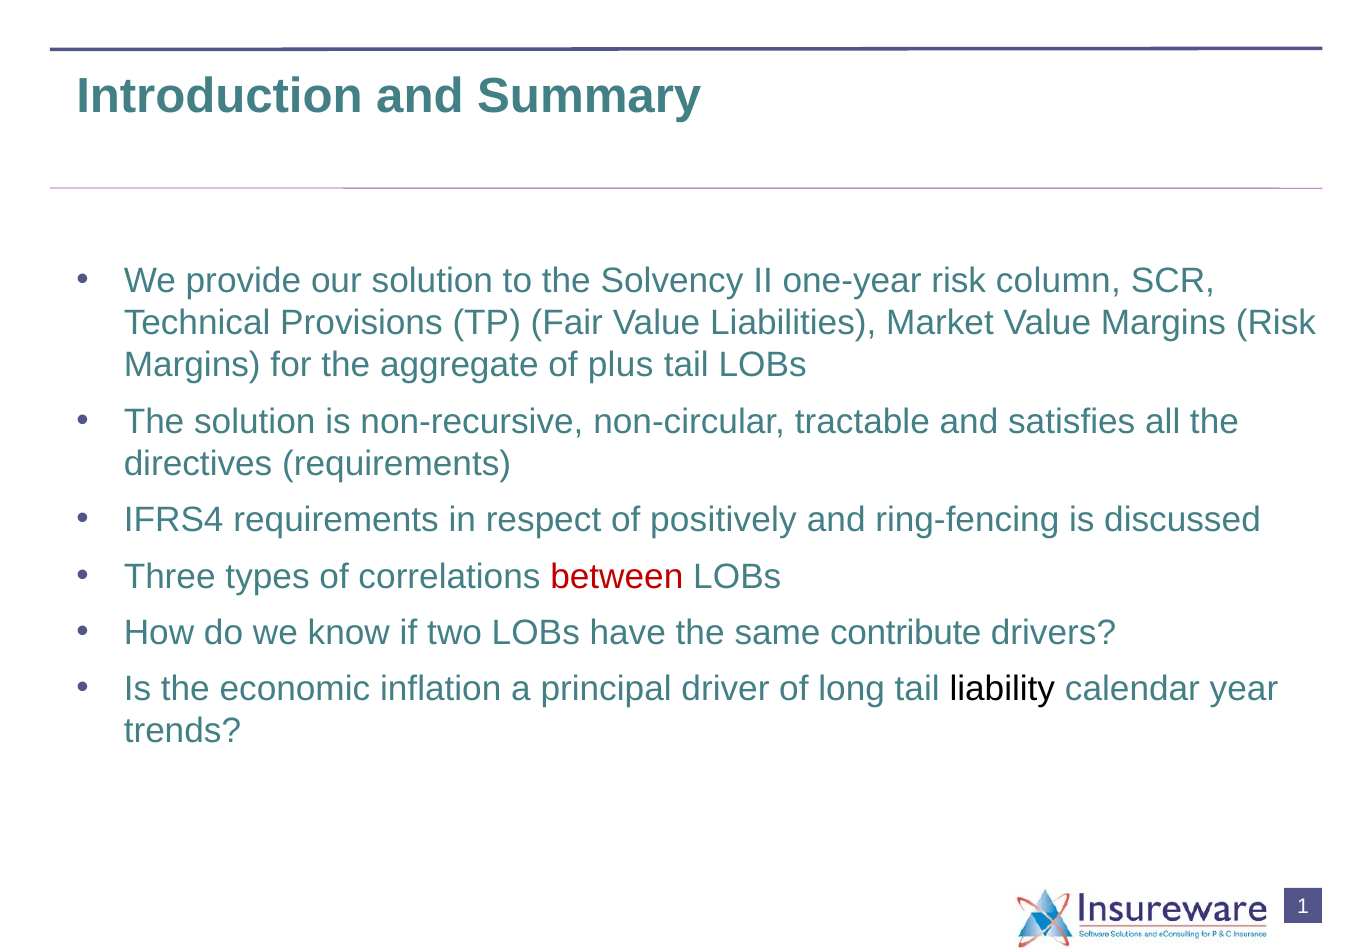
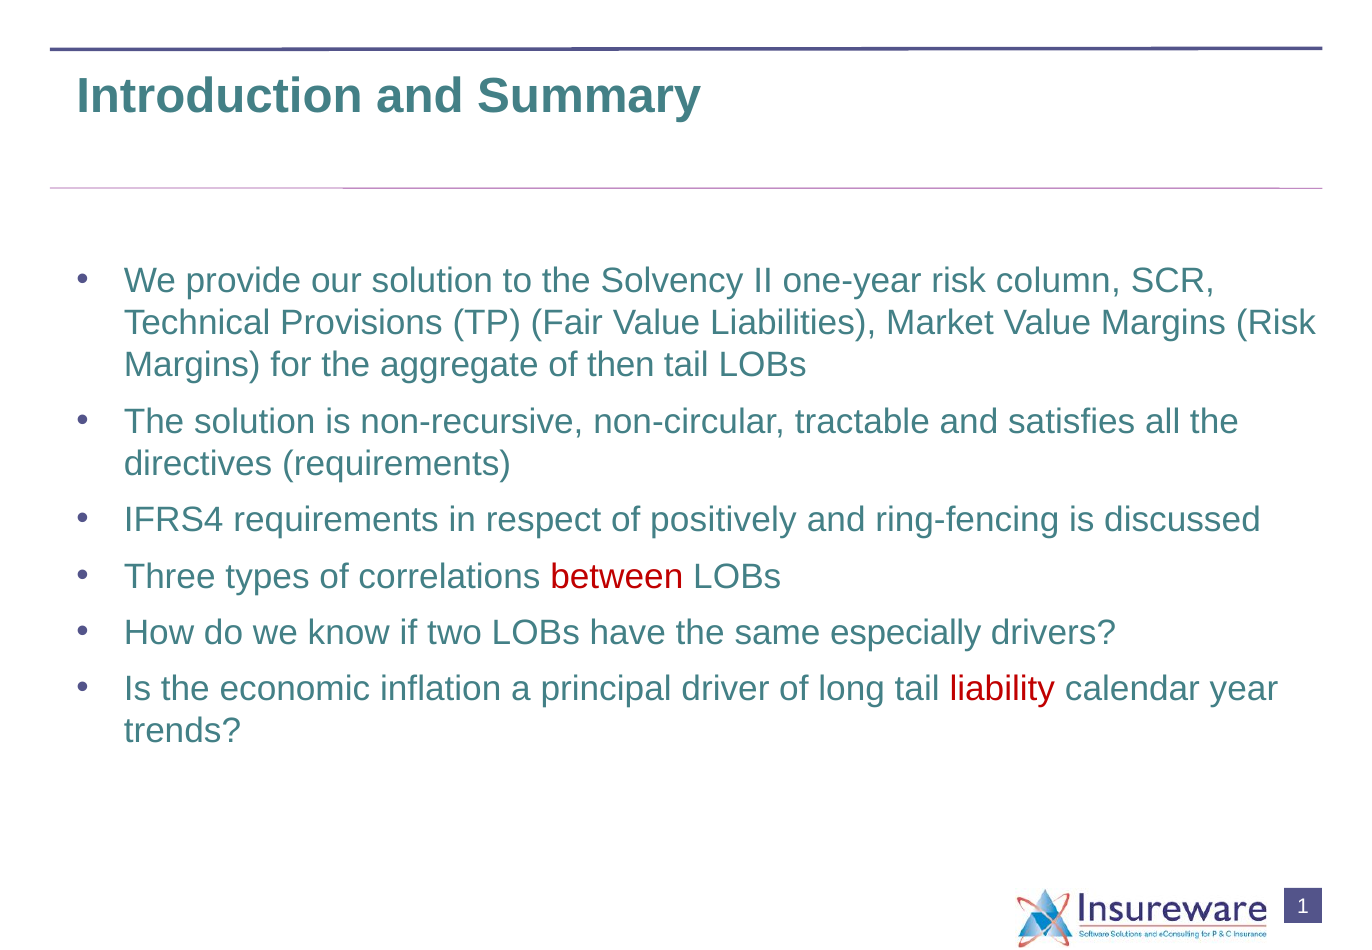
plus: plus -> then
contribute: contribute -> especially
liability colour: black -> red
